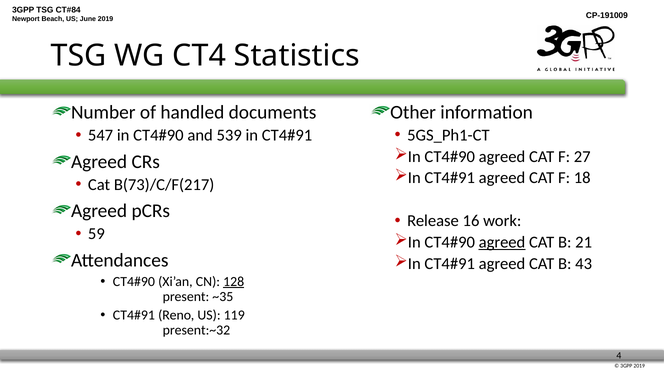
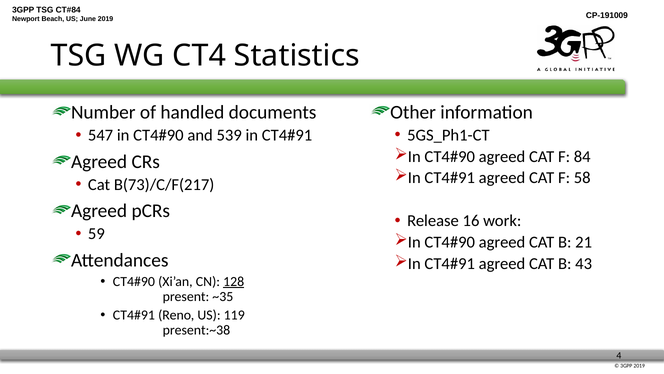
27: 27 -> 84
18: 18 -> 58
agreed at (502, 242) underline: present -> none
present:~32: present:~32 -> present:~38
